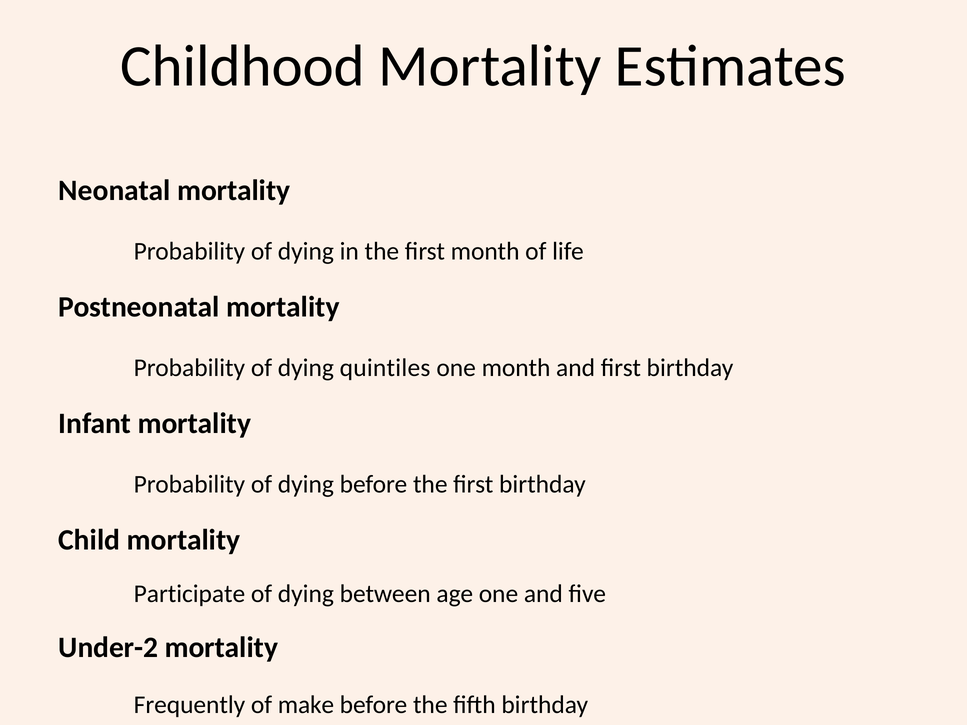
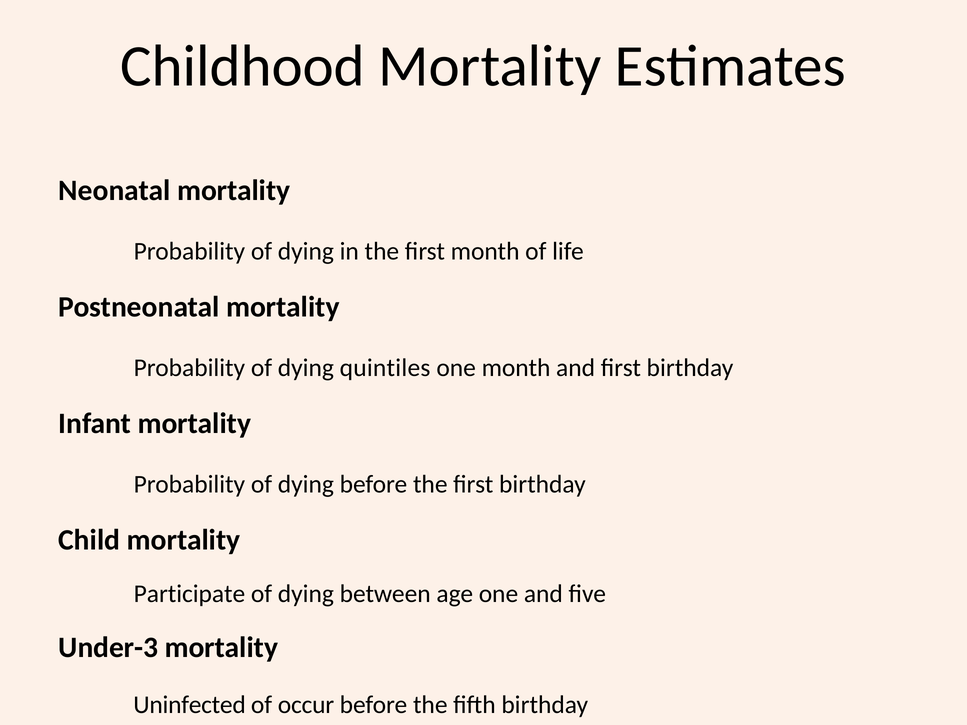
Under-2: Under-2 -> Under-3
Frequently: Frequently -> Uninfected
make: make -> occur
